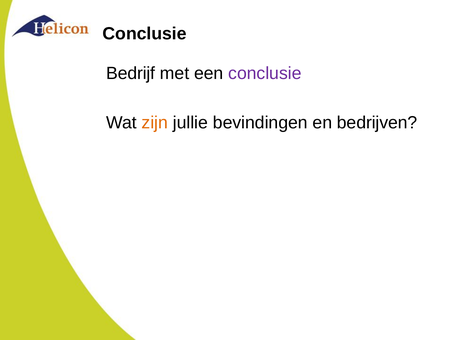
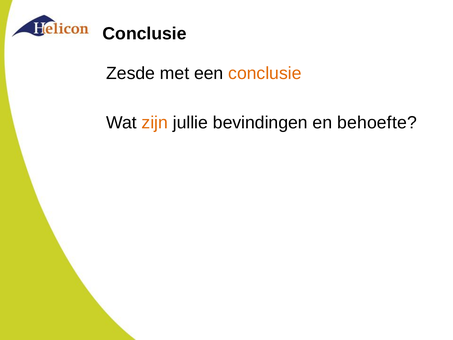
Bedrijf: Bedrijf -> Zesde
conclusie at (265, 73) colour: purple -> orange
bedrijven: bedrijven -> behoefte
